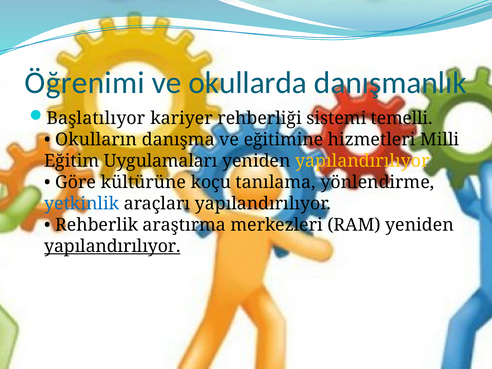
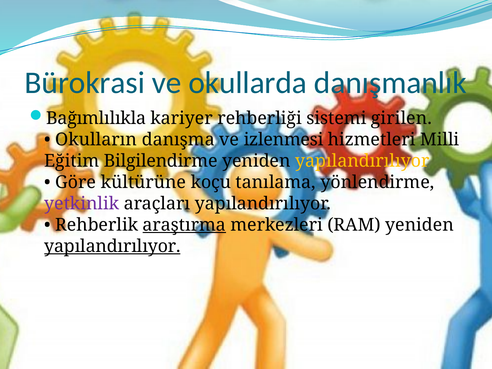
Öğrenimi: Öğrenimi -> Bürokrasi
Başlatılıyor: Başlatılıyor -> Bağımlılıkla
temelli: temelli -> girilen
eğitimine: eğitimine -> izlenmesi
Uygulamaları: Uygulamaları -> Bilgilendirme
yetkinlik colour: blue -> purple
araştırma underline: none -> present
